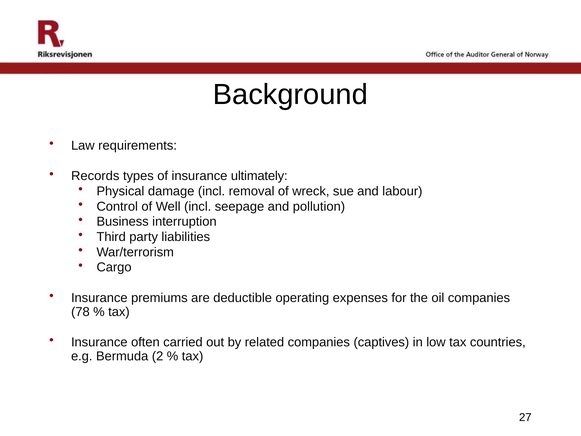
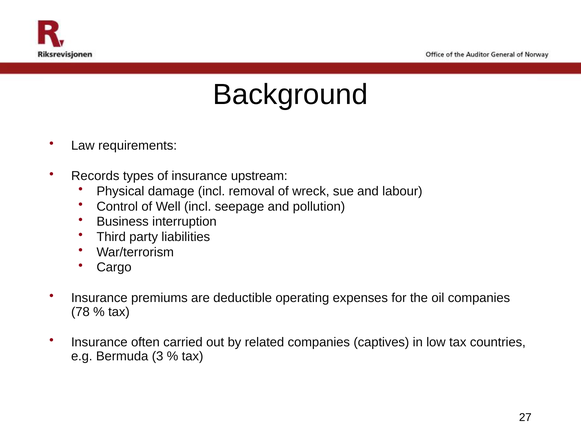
ultimately: ultimately -> upstream
2: 2 -> 3
